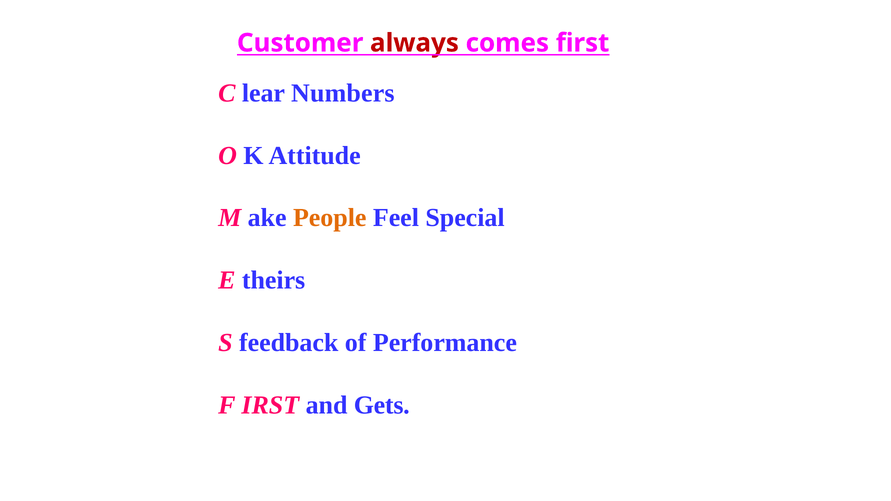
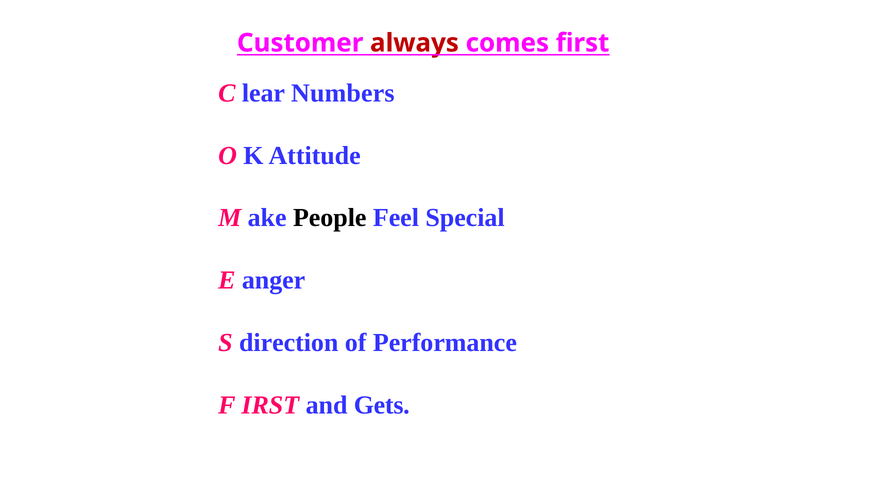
People colour: orange -> black
theirs: theirs -> anger
feedback: feedback -> direction
